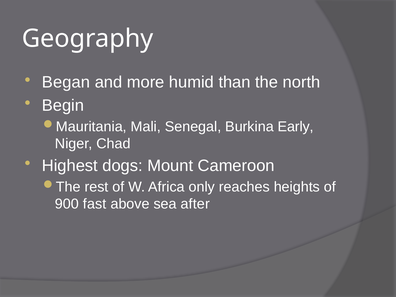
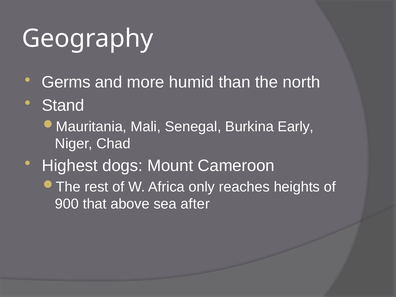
Began: Began -> Germs
Begin: Begin -> Stand
fast: fast -> that
